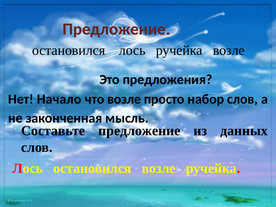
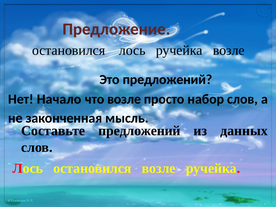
Это предложения: предложения -> предложений
Составьте предложение: предложение -> предложений
